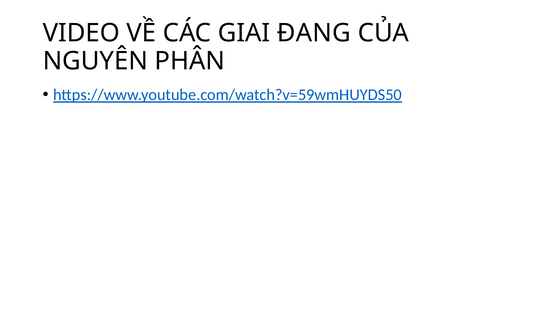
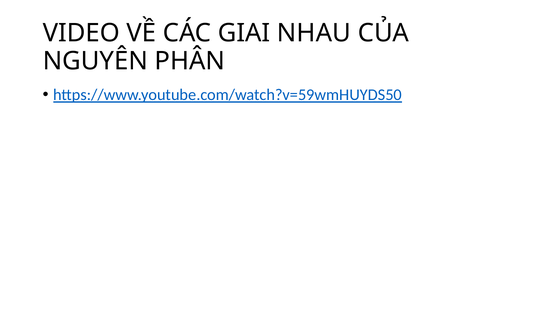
ĐANG: ĐANG -> NHAU
